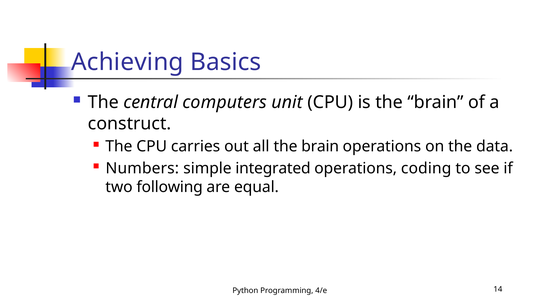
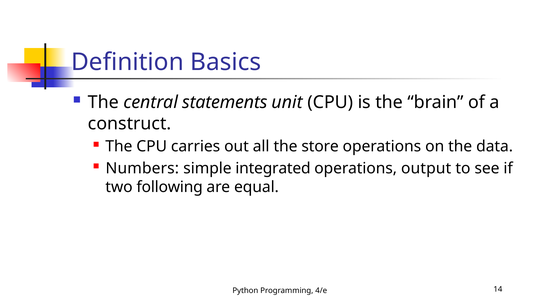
Achieving: Achieving -> Definition
computers: computers -> statements
all the brain: brain -> store
coding: coding -> output
